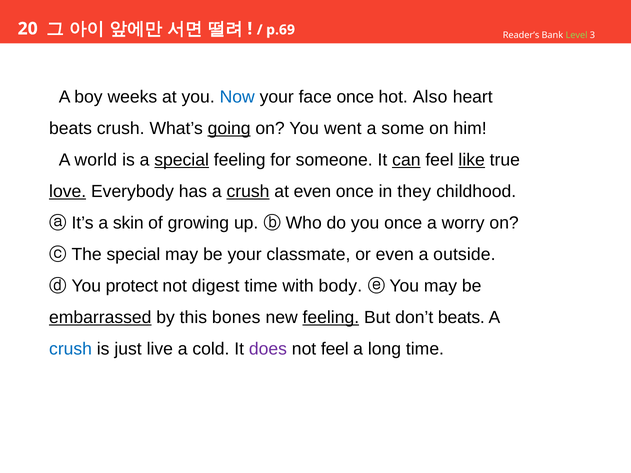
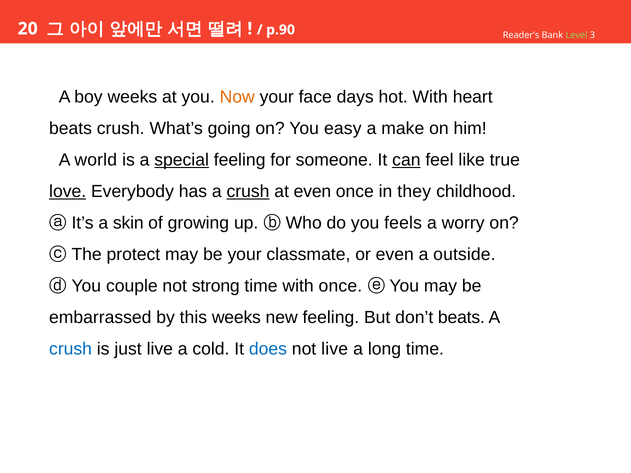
p.69: p.69 -> p.90
Now colour: blue -> orange
face once: once -> days
hot Also: Also -> With
going underline: present -> none
went: went -> easy
some: some -> make
like underline: present -> none
you once: once -> feels
The special: special -> protect
protect: protect -> couple
digest: digest -> strong
with body: body -> once
embarrassed underline: present -> none
this bones: bones -> weeks
feeling at (331, 318) underline: present -> none
does colour: purple -> blue
not feel: feel -> live
